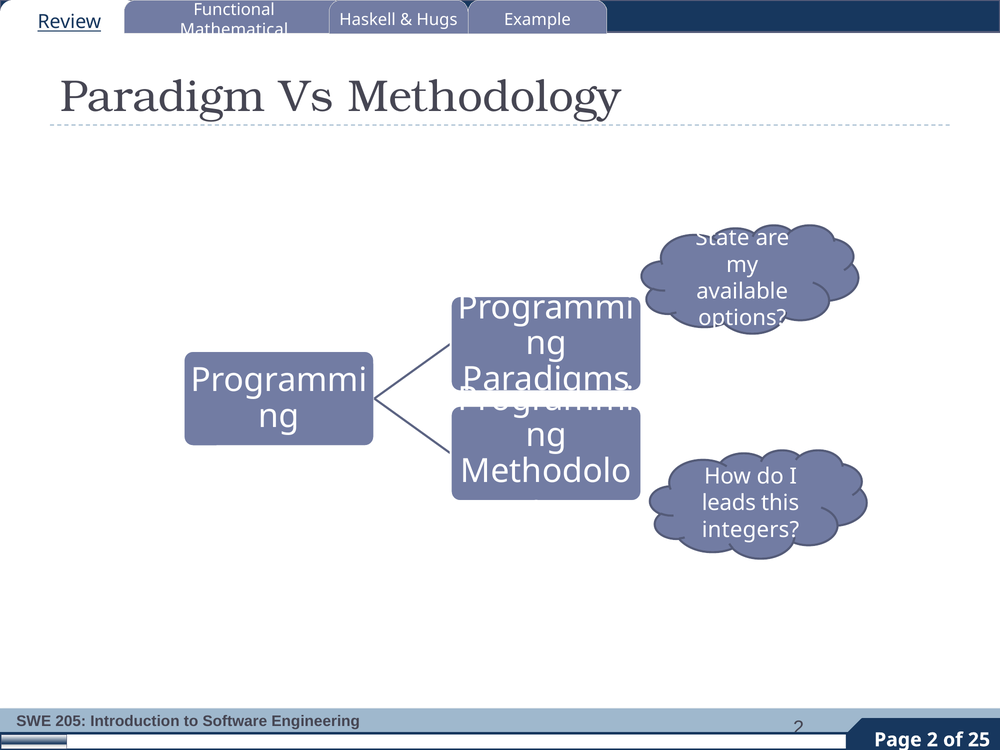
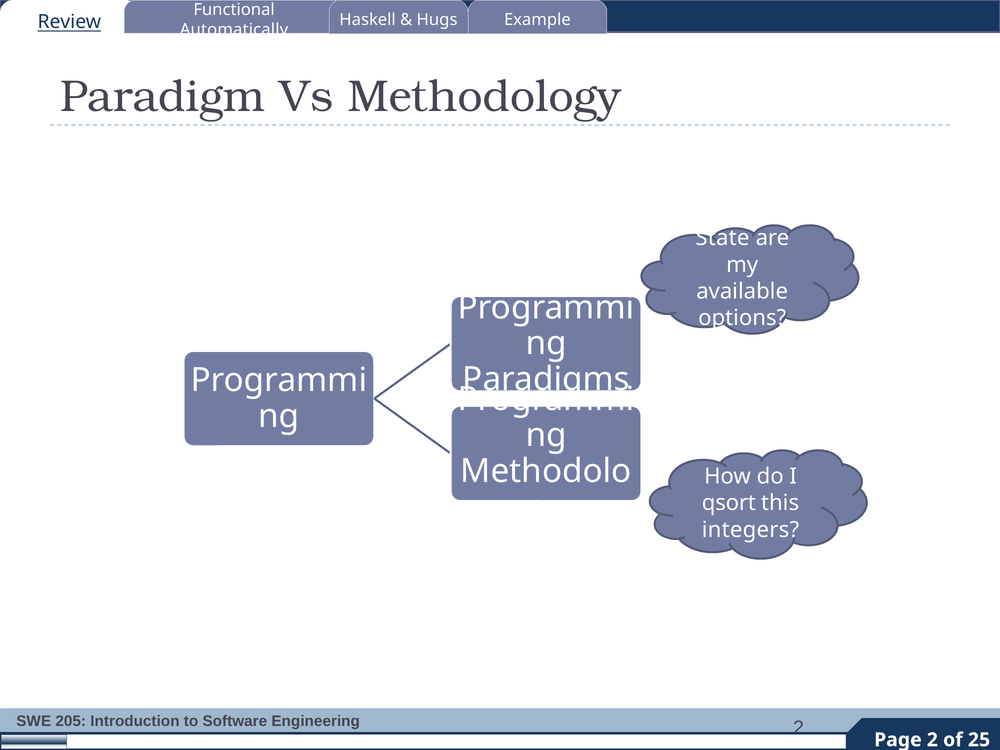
Mathematical: Mathematical -> Automatically
leads: leads -> qsort
